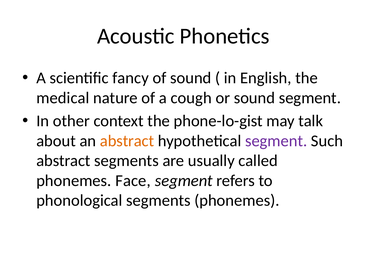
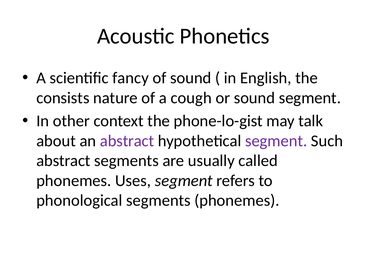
medical: medical -> consists
abstract at (127, 141) colour: orange -> purple
Face: Face -> Uses
